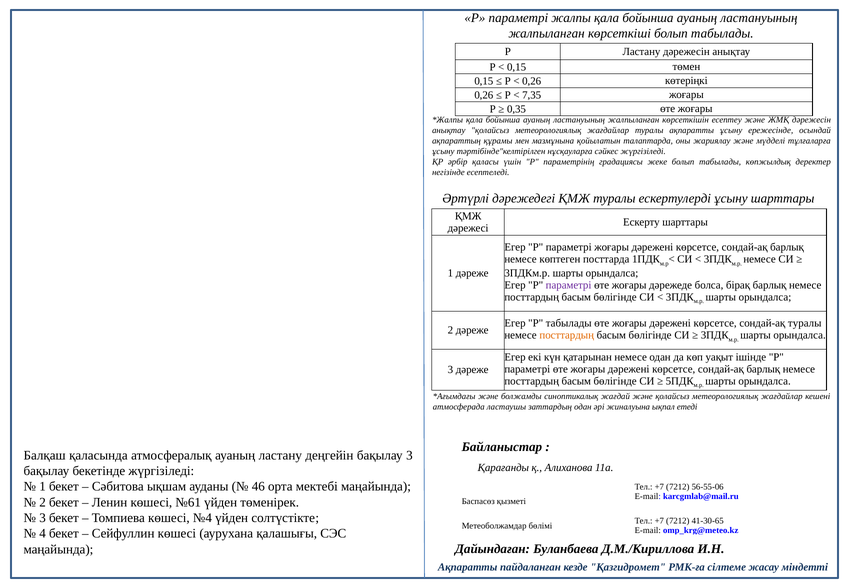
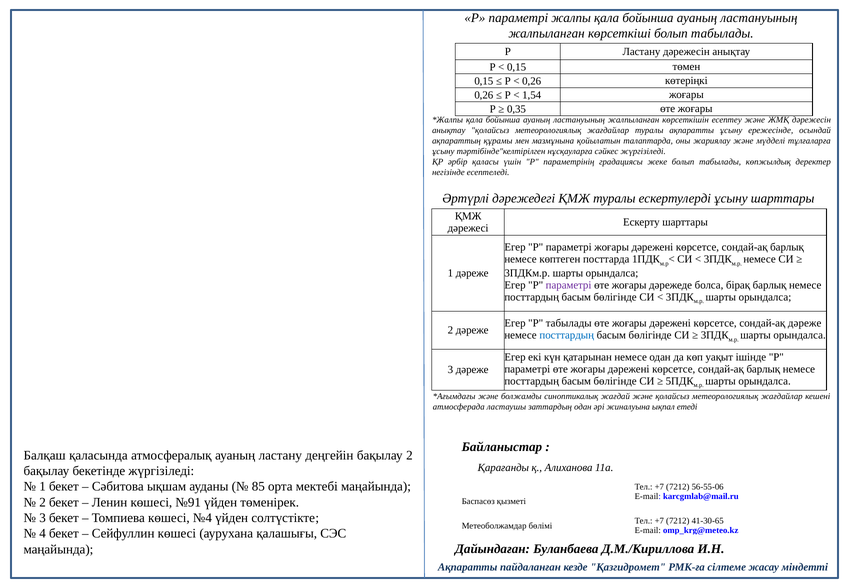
7,35: 7,35 -> 1,54
сондай-ақ туралы: туралы -> дәреже
посттардың at (567, 335) colour: orange -> blue
бақылау 3: 3 -> 2
46: 46 -> 85
№61: №61 -> №91
